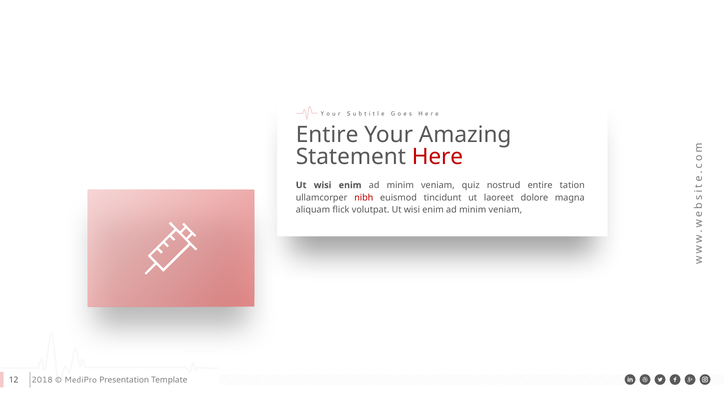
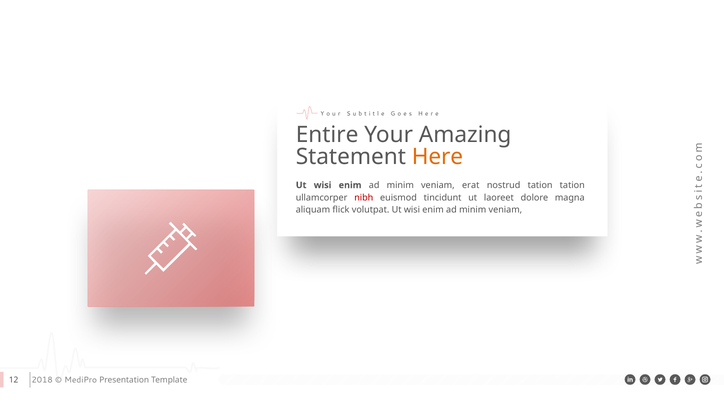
Here colour: red -> orange
quiz: quiz -> erat
nostrud entire: entire -> tation
